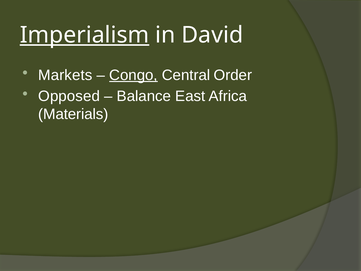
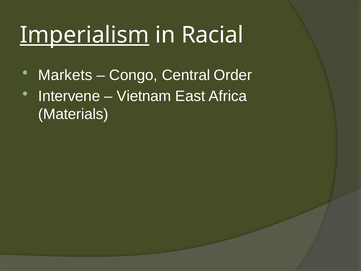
David: David -> Racial
Congo underline: present -> none
Opposed: Opposed -> Intervene
Balance: Balance -> Vietnam
